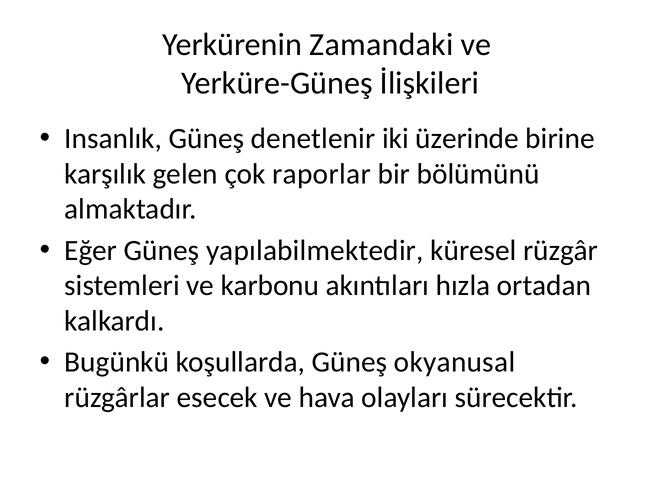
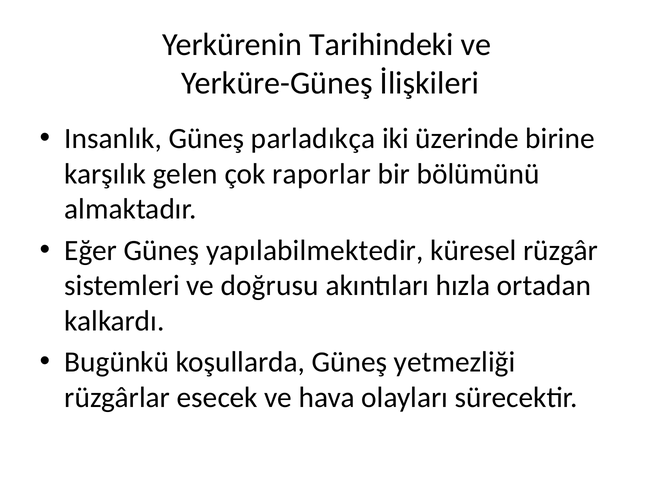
Zamandaki: Zamandaki -> Tarihindeki
denetlenir: denetlenir -> parladıkça
karbonu: karbonu -> doğrusu
okyanusal: okyanusal -> yetmezliği
